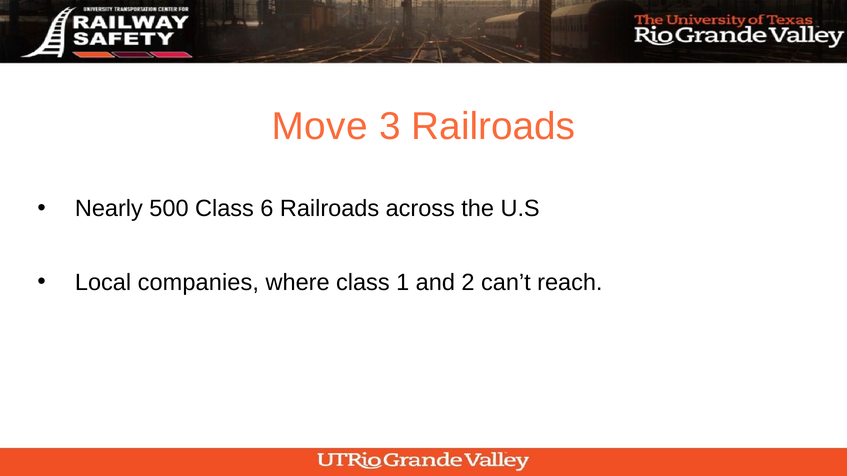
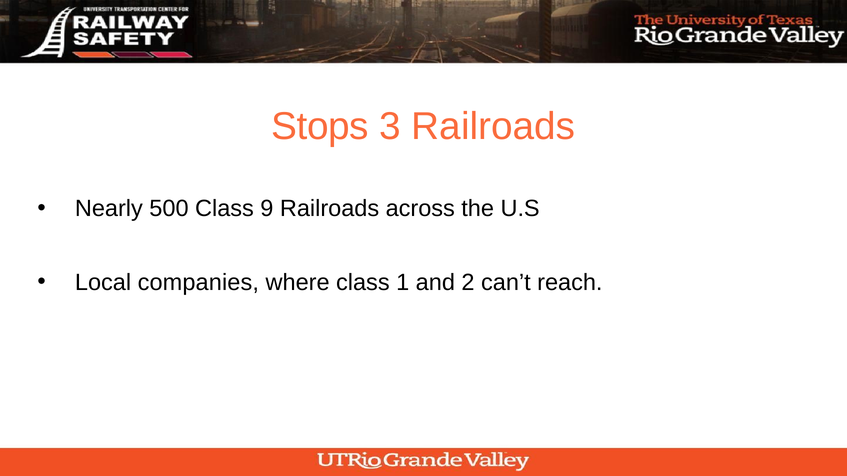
Move: Move -> Stops
6: 6 -> 9
